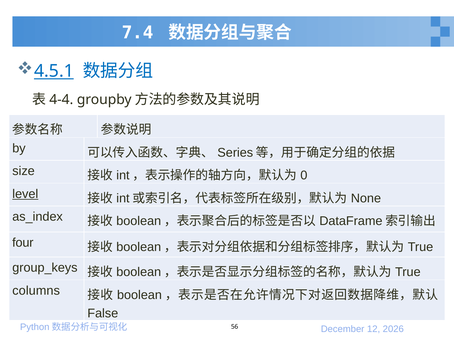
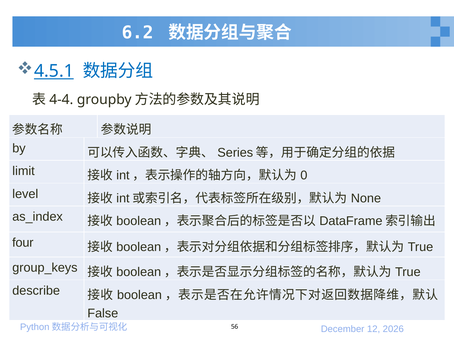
7.4: 7.4 -> 6.2
size: size -> limit
level underline: present -> none
columns: columns -> describe
